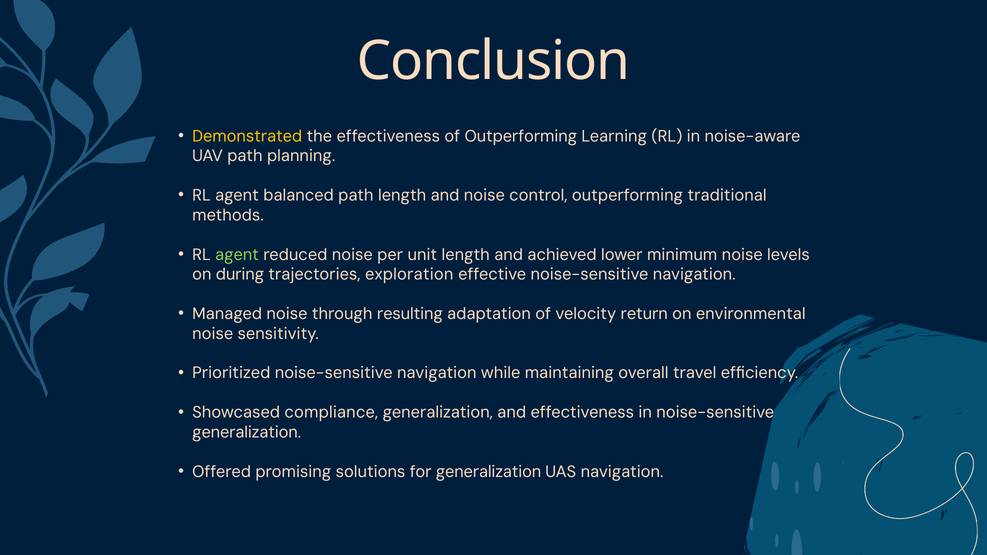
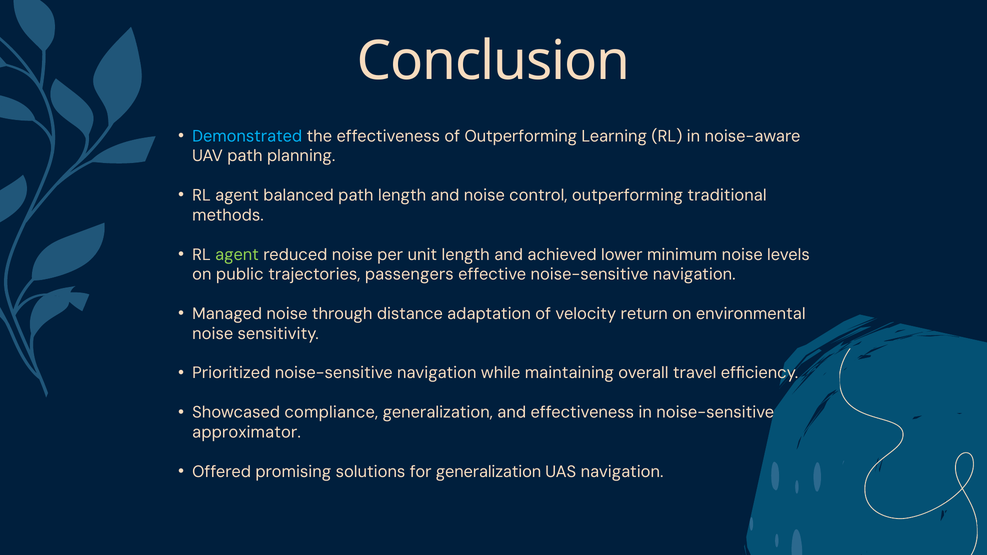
Demonstrated colour: yellow -> light blue
during: during -> public
exploration: exploration -> passengers
resulting: resulting -> distance
generalization at (247, 432): generalization -> approximator
